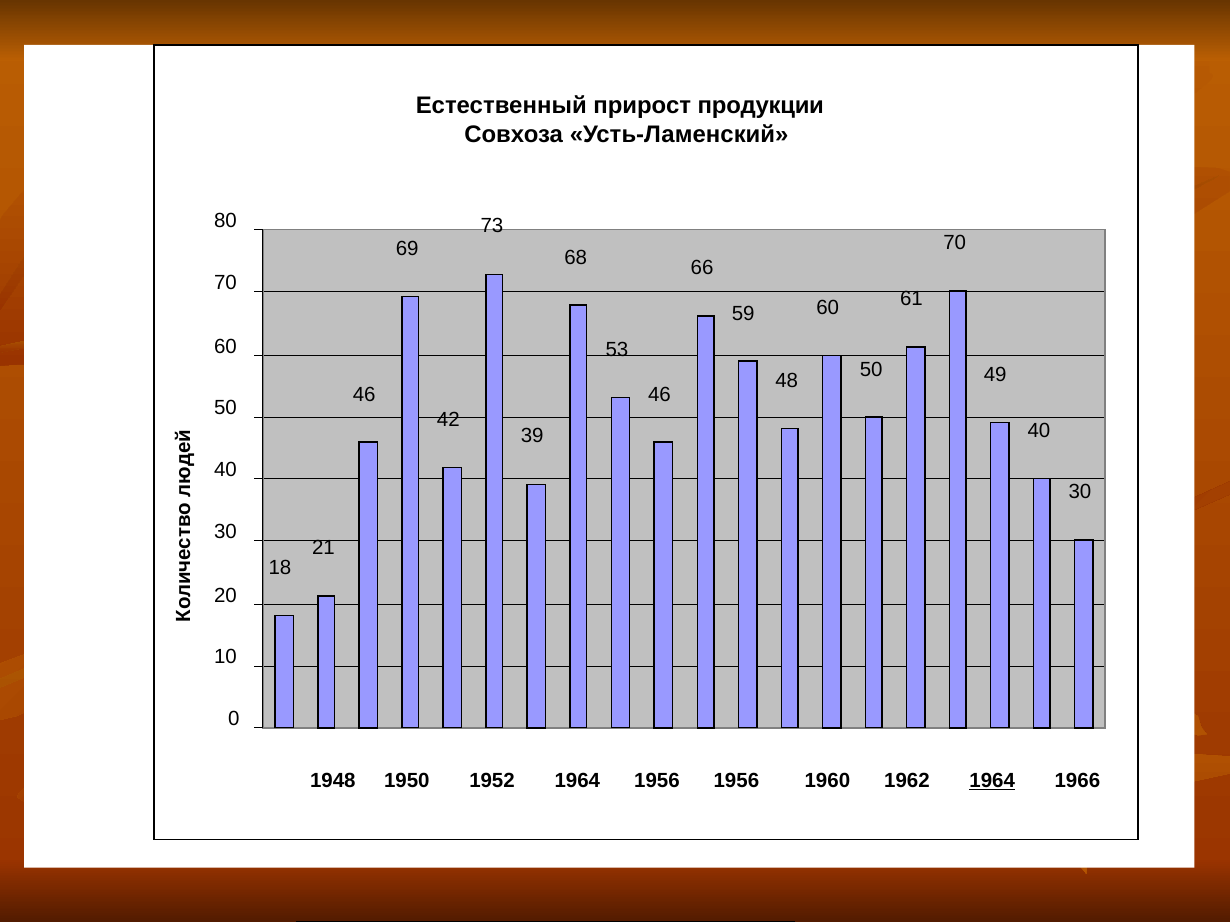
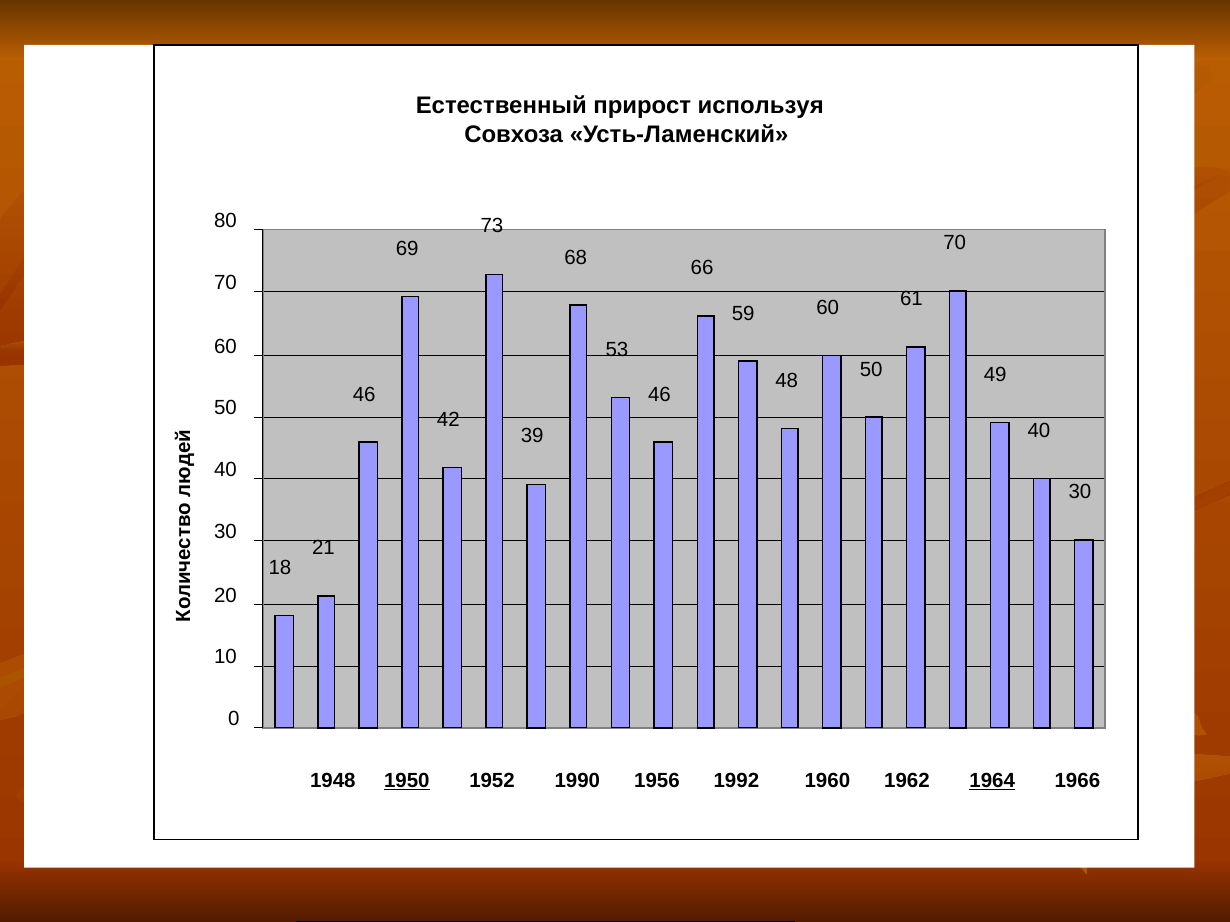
продукции: продукции -> используя
1950 underline: none -> present
1952 1964: 1964 -> 1990
1956 1956: 1956 -> 1992
